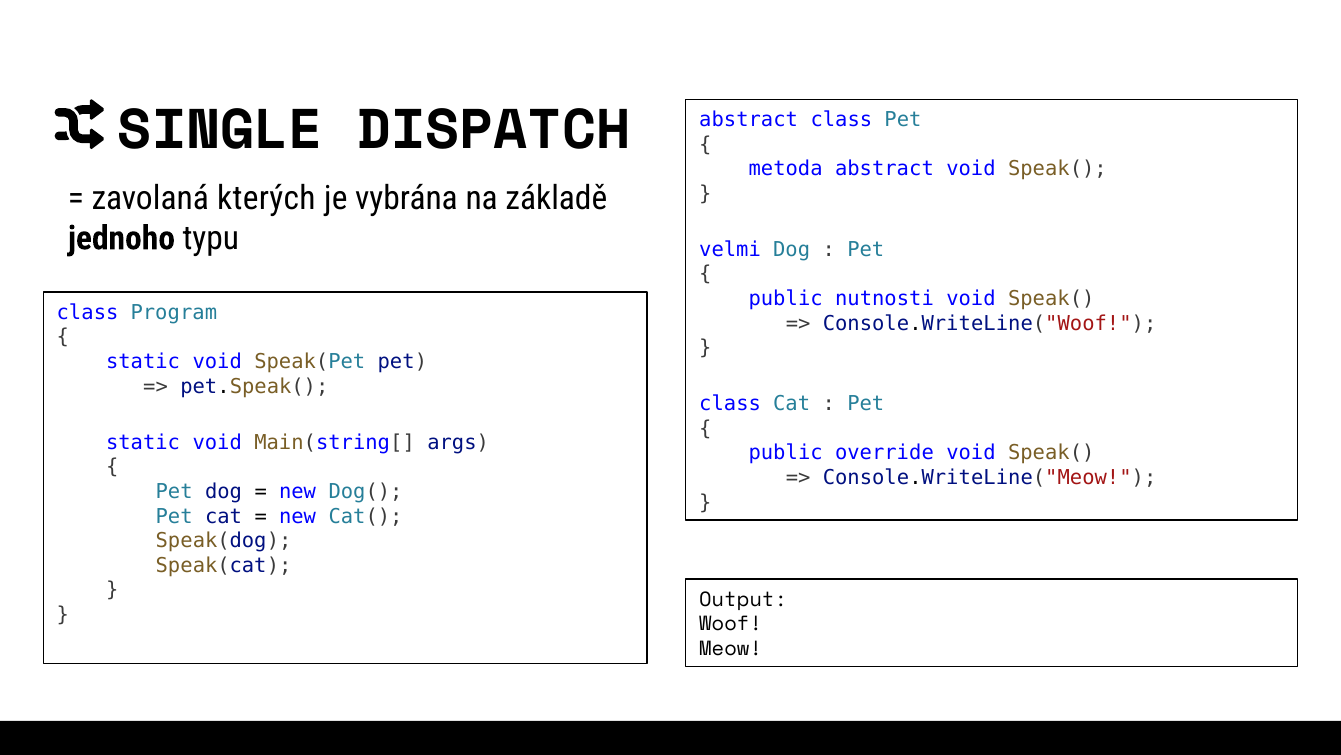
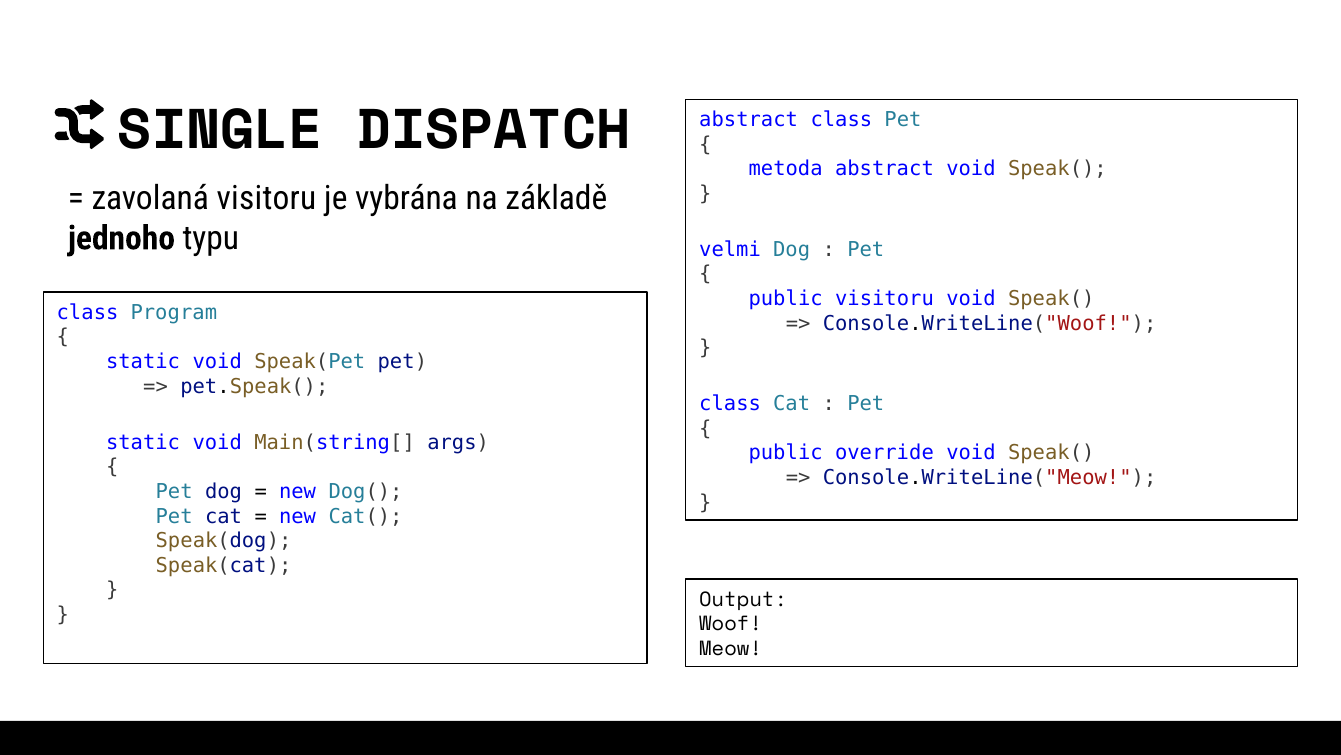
zavolaná kterých: kterých -> visitoru
public nutnosti: nutnosti -> visitoru
